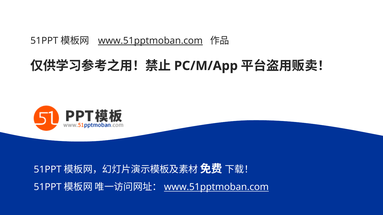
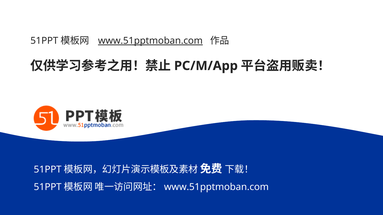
www.51pptmoban.com at (216, 187) underline: present -> none
